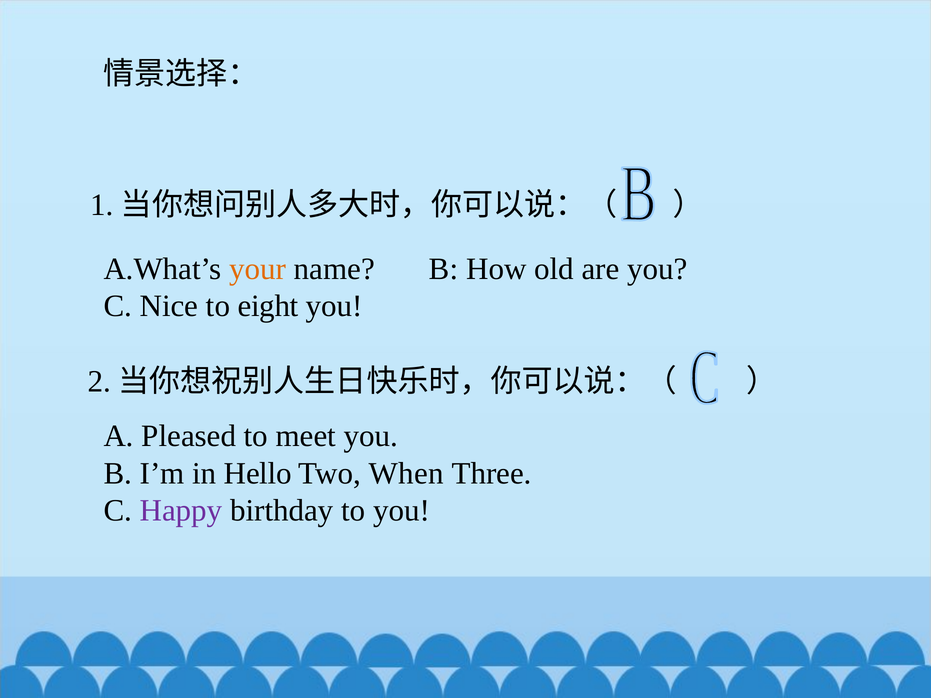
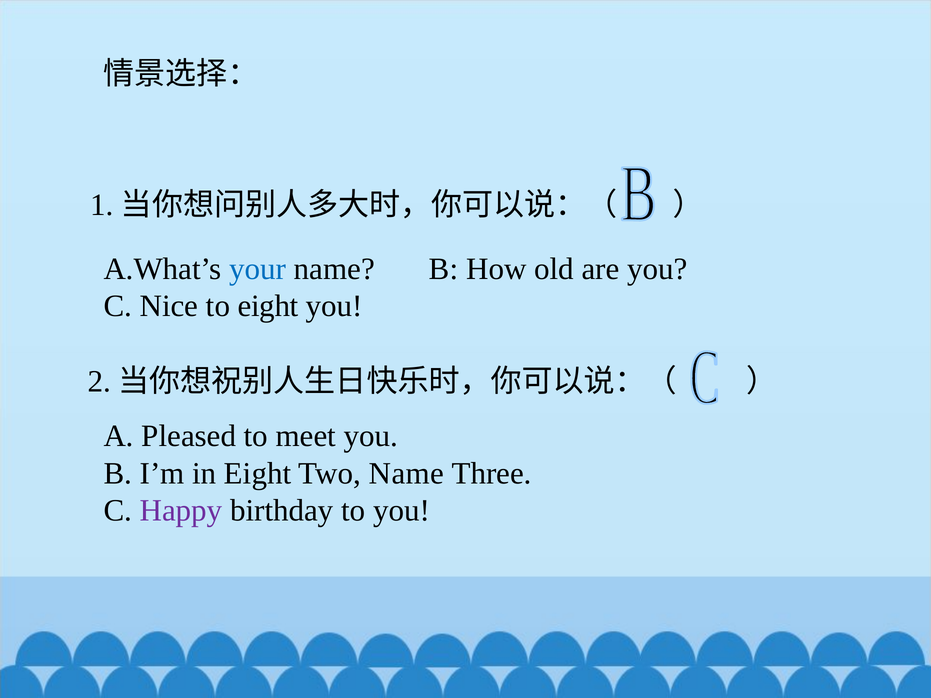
your colour: orange -> blue
in Hello: Hello -> Eight
Two When: When -> Name
